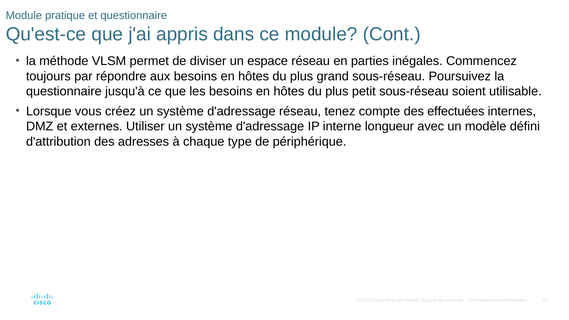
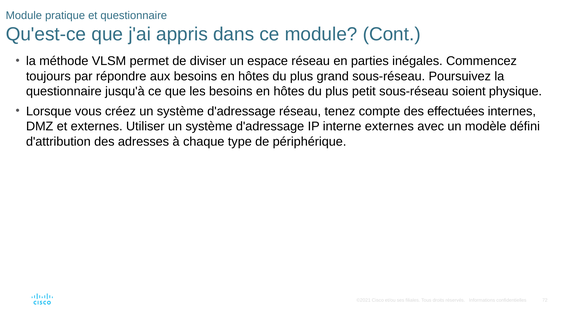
utilisable: utilisable -> physique
interne longueur: longueur -> externes
